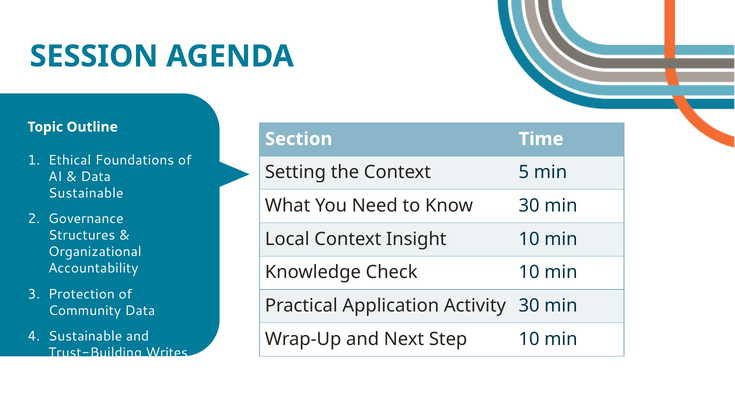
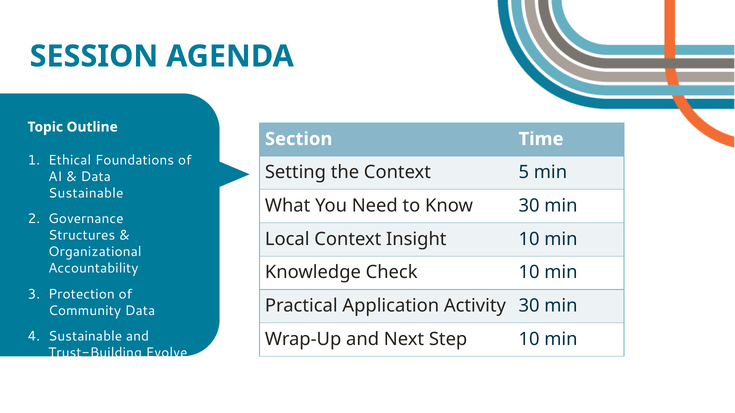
Writes: Writes -> Evolve
